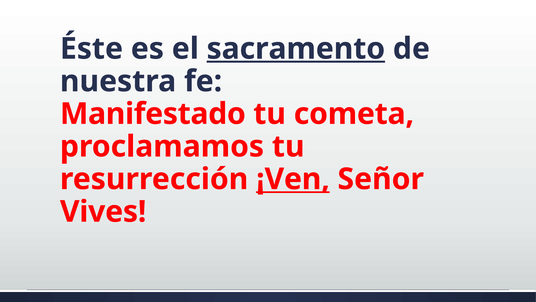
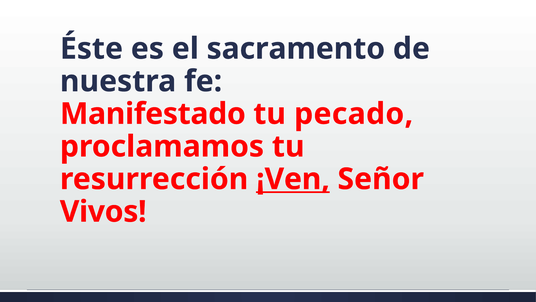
sacramento underline: present -> none
cometa: cometa -> pecado
Vives: Vives -> Vivos
